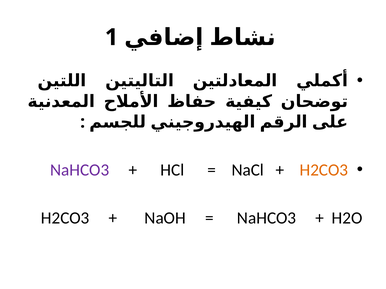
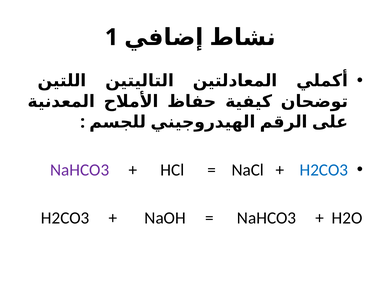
H2CO3 at (324, 170) colour: orange -> blue
